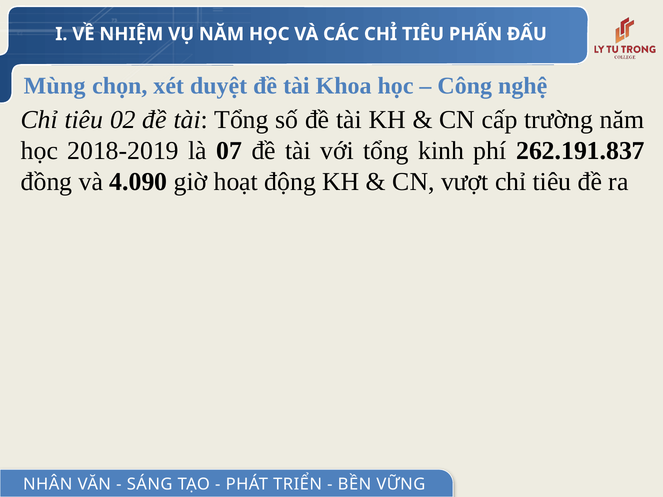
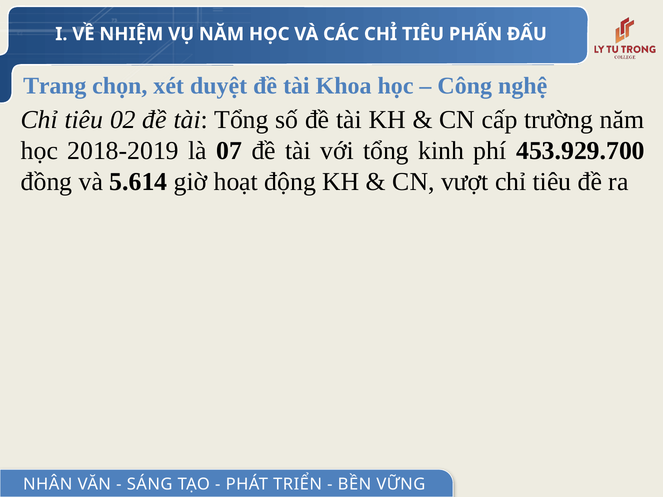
Mùng: Mùng -> Trang
262.191.837: 262.191.837 -> 453.929.700
4.090: 4.090 -> 5.614
